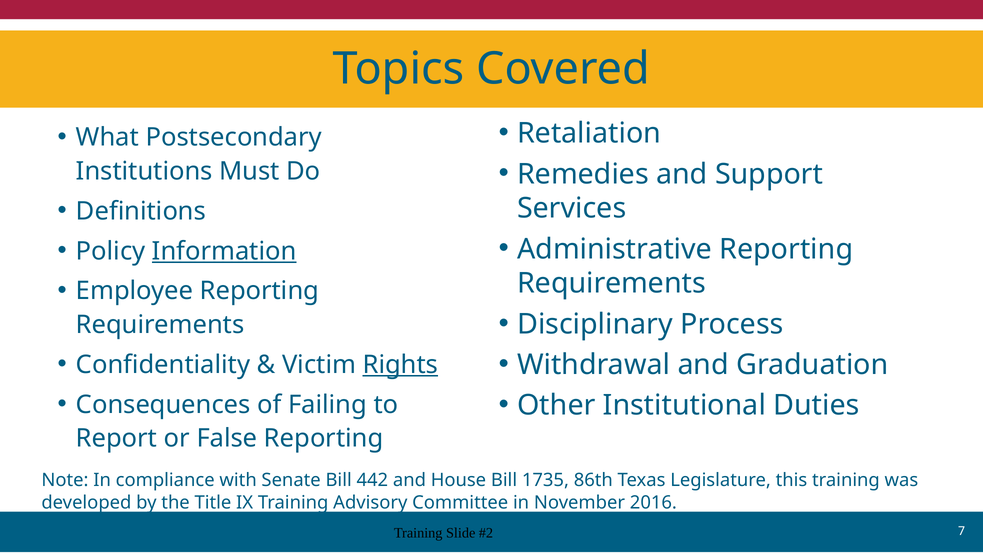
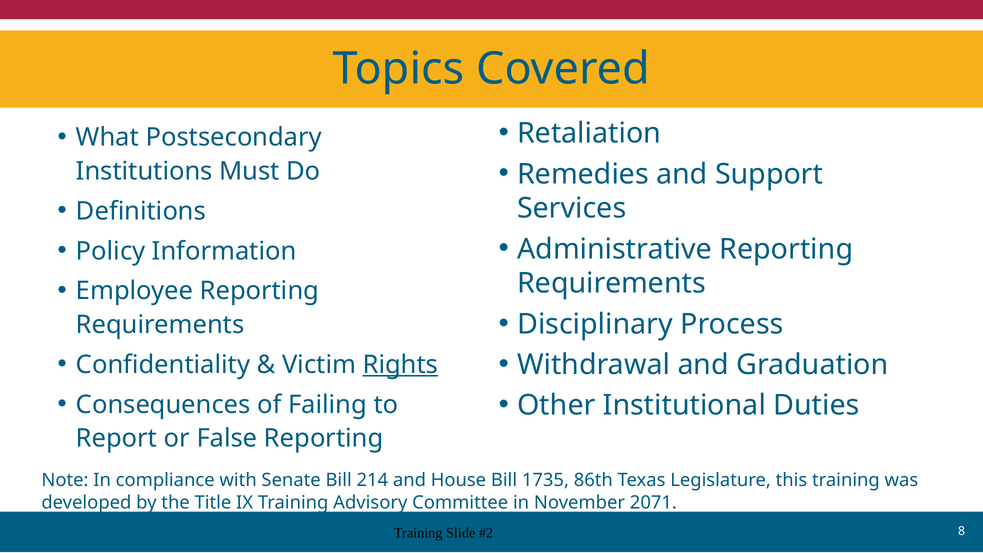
Information underline: present -> none
442: 442 -> 214
2016: 2016 -> 2071
7: 7 -> 8
